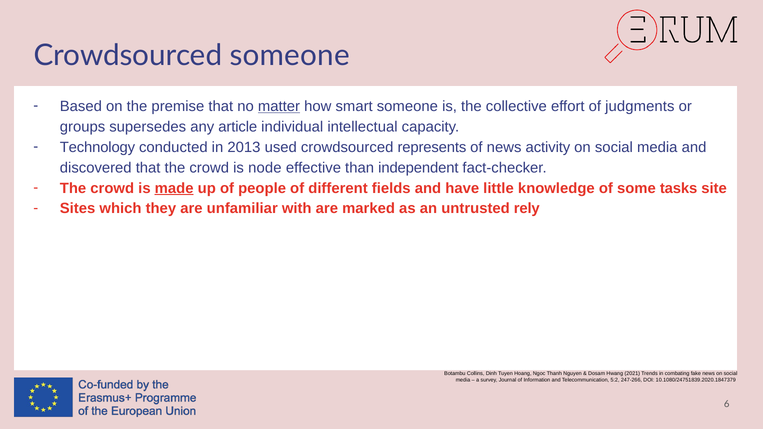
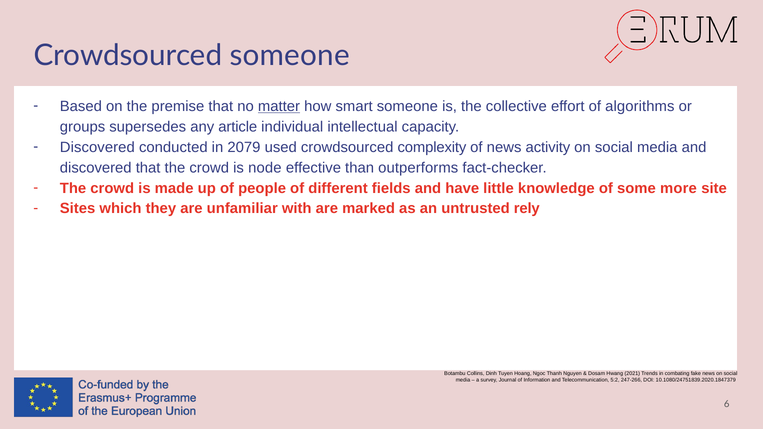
judgments: judgments -> algorithms
Technology at (97, 147): Technology -> Discovered
2013: 2013 -> 2079
represents: represents -> complexity
independent: independent -> outperforms
made underline: present -> none
tasks: tasks -> more
